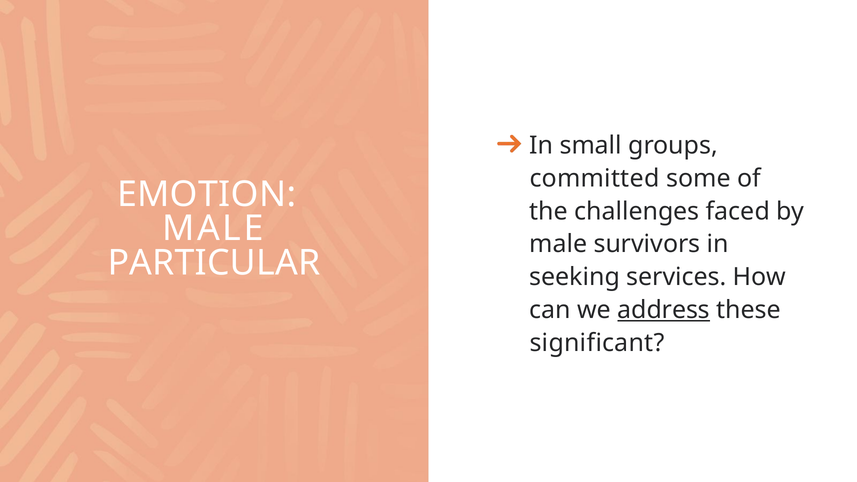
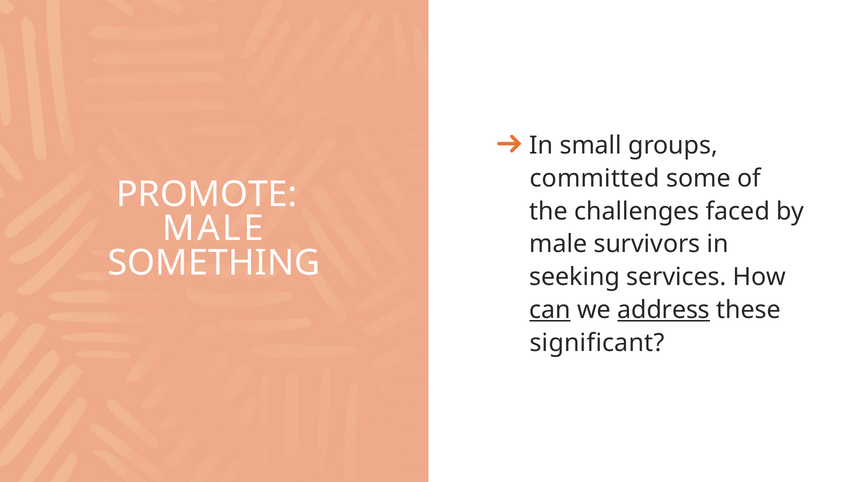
EMOTION: EMOTION -> PROMOTE
PARTICULAR: PARTICULAR -> SOMETHING
can underline: none -> present
